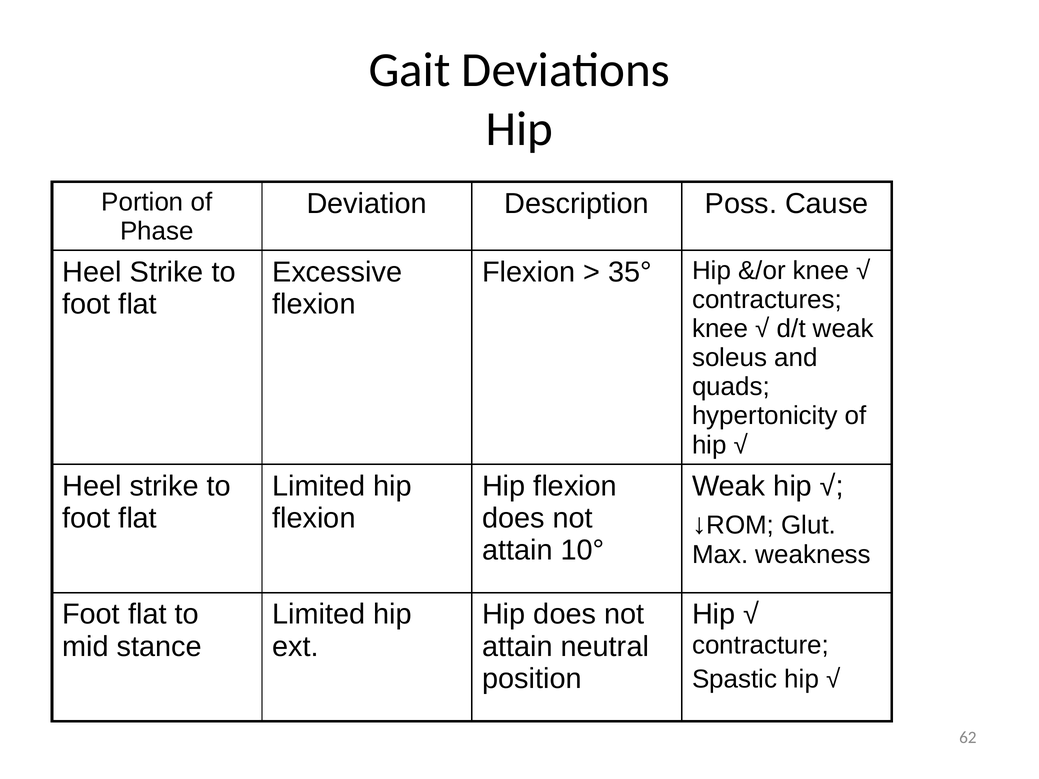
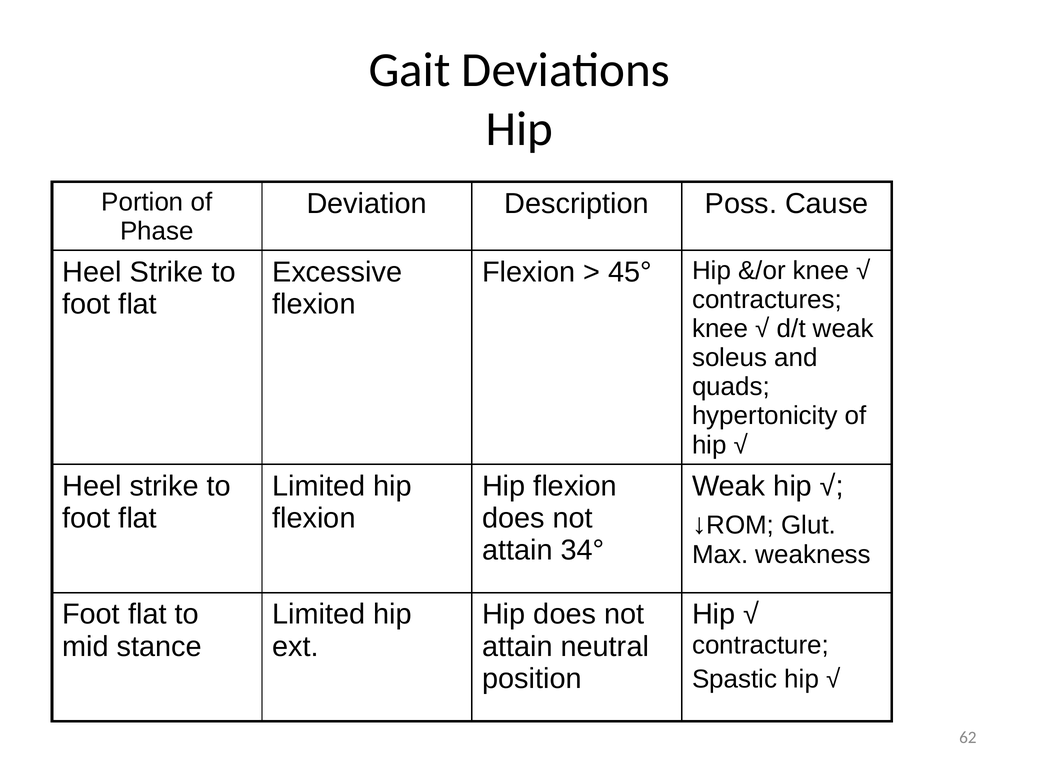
35°: 35° -> 45°
10°: 10° -> 34°
